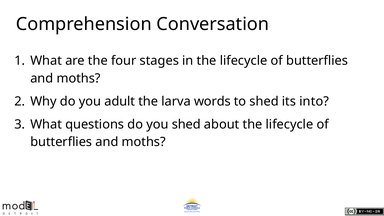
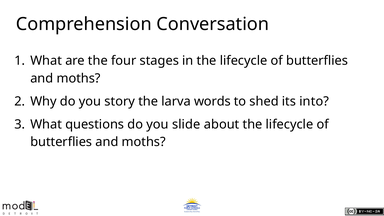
adult: adult -> story
you shed: shed -> slide
